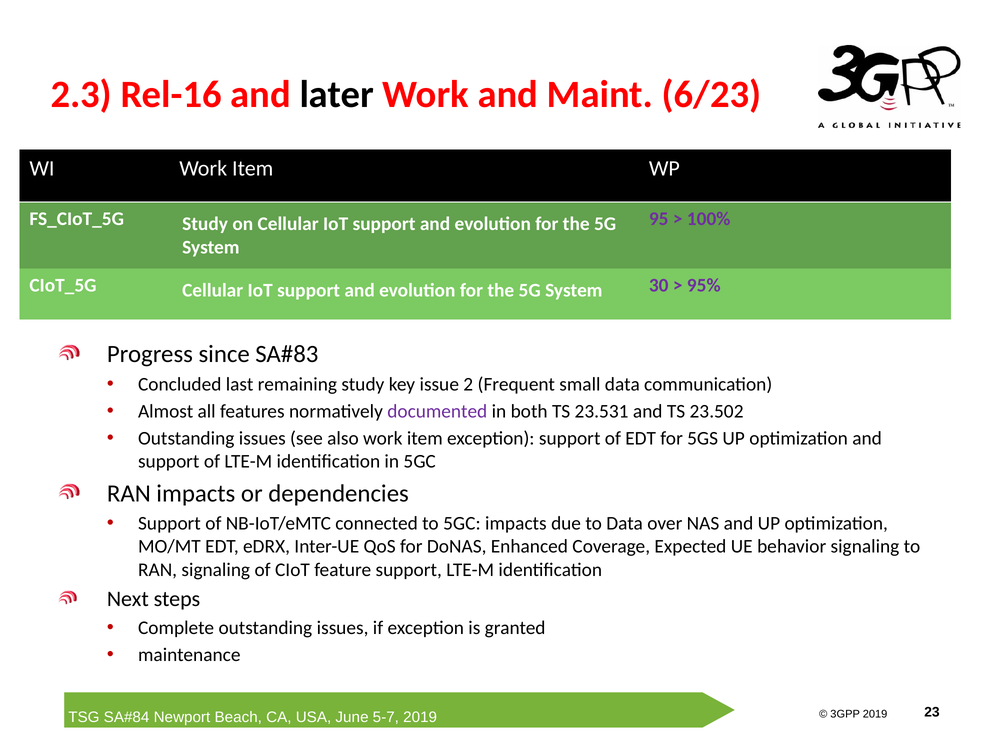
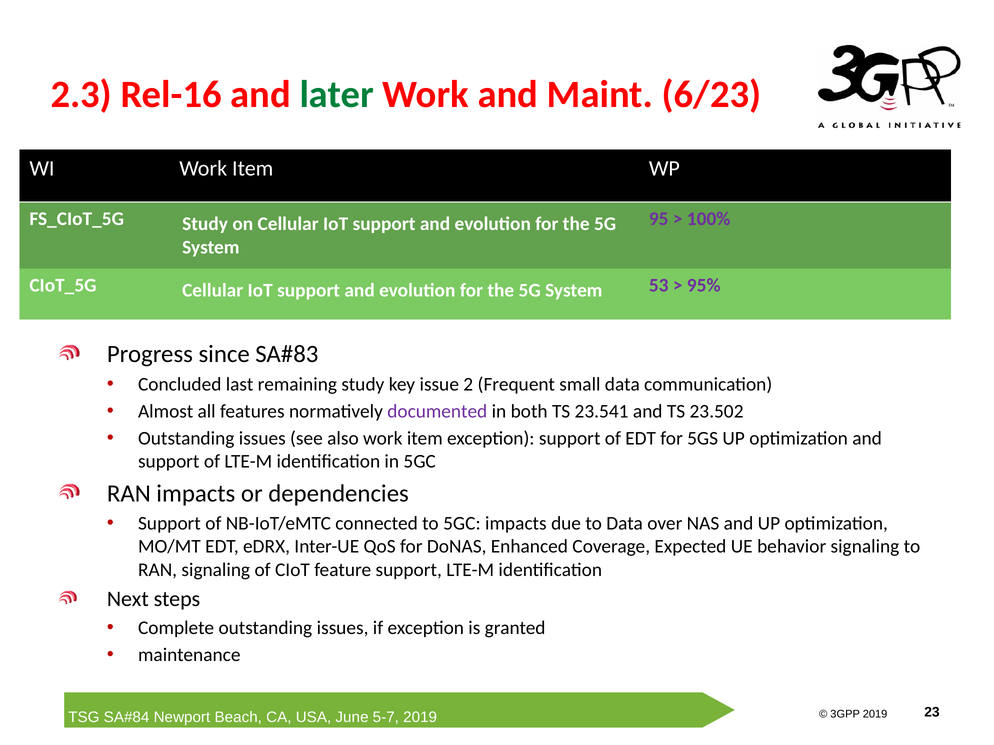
later colour: black -> green
30: 30 -> 53
23.531: 23.531 -> 23.541
